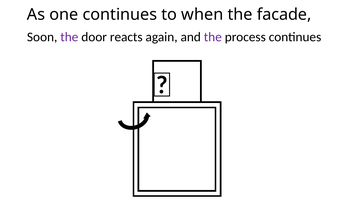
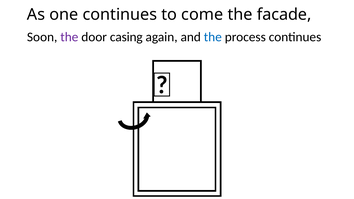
when: when -> come
reacts: reacts -> casing
the at (213, 37) colour: purple -> blue
